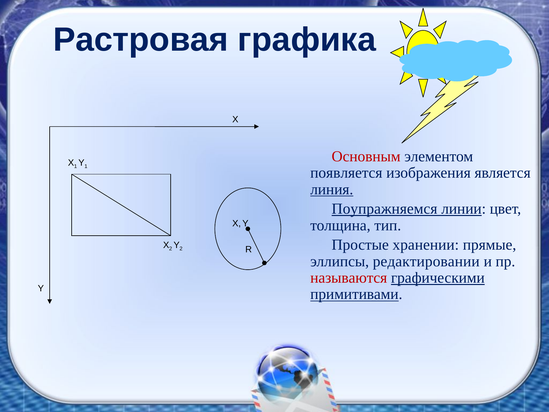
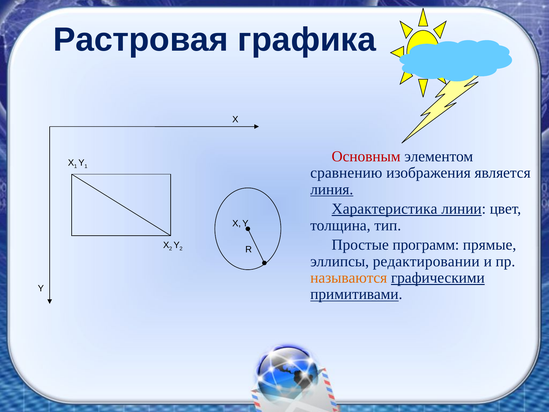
появляется: появляется -> сравнению
Поупражняемся: Поупражняемся -> Характеристика
хранении: хранении -> программ
называются colour: red -> orange
